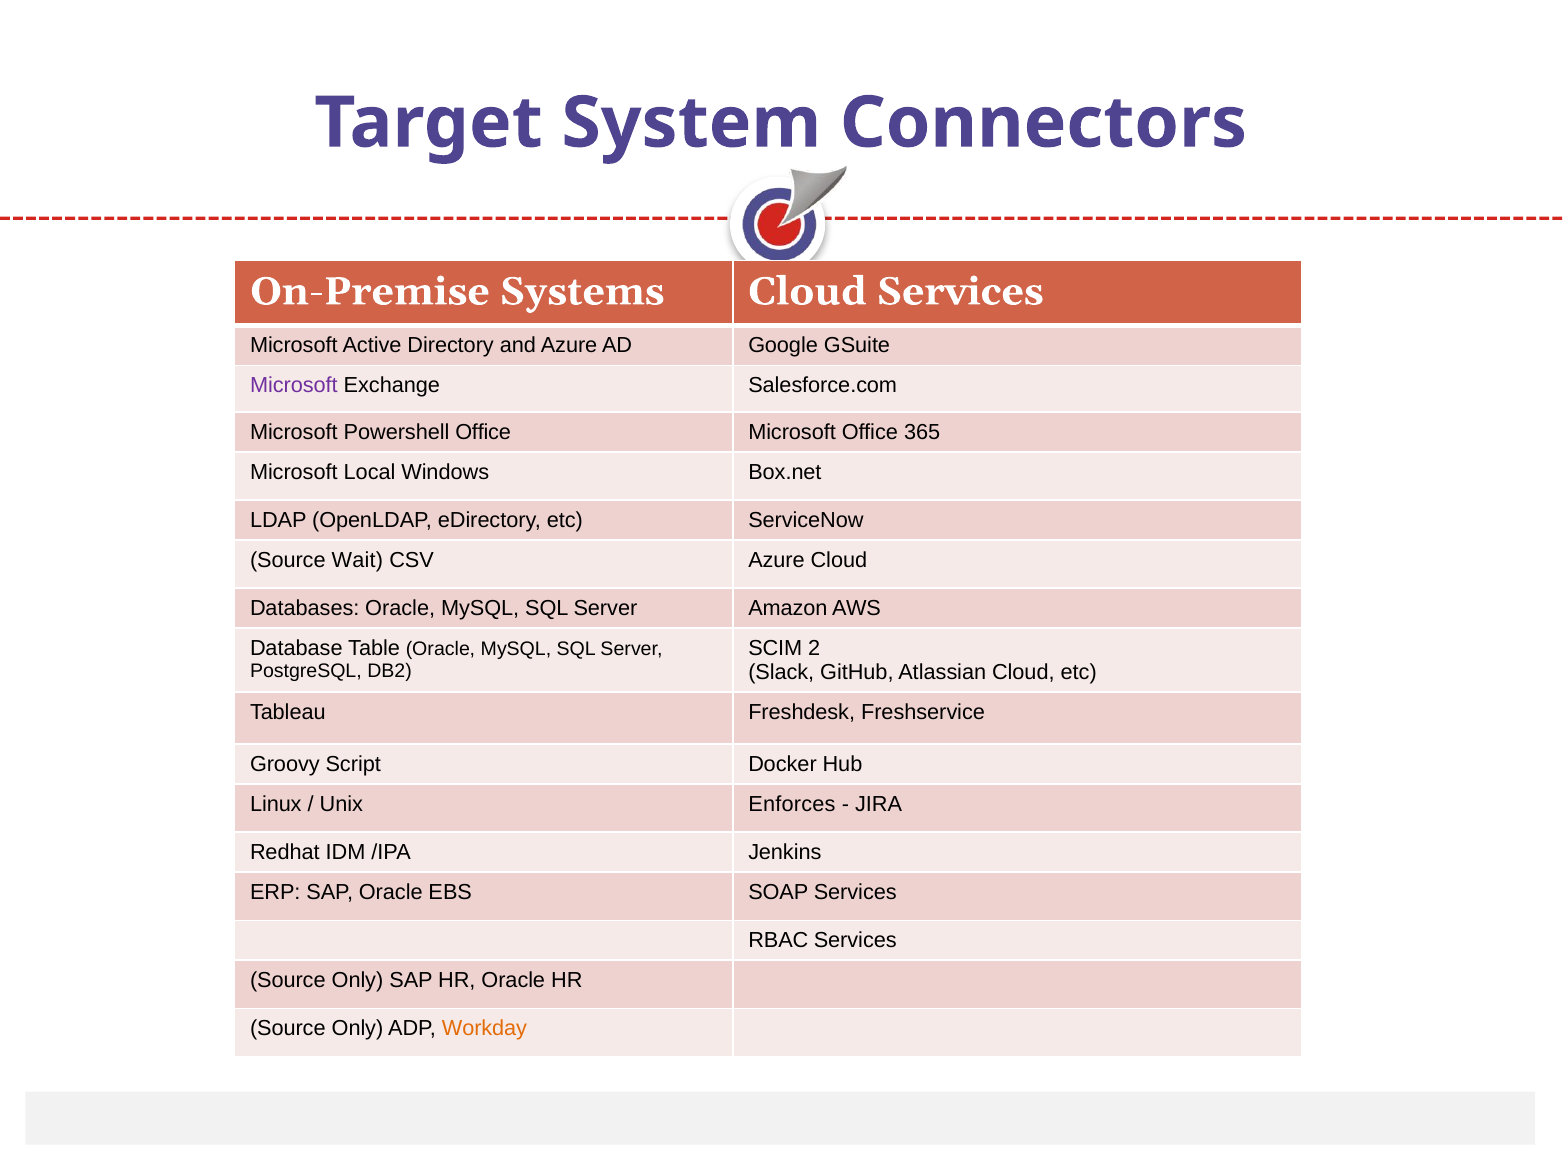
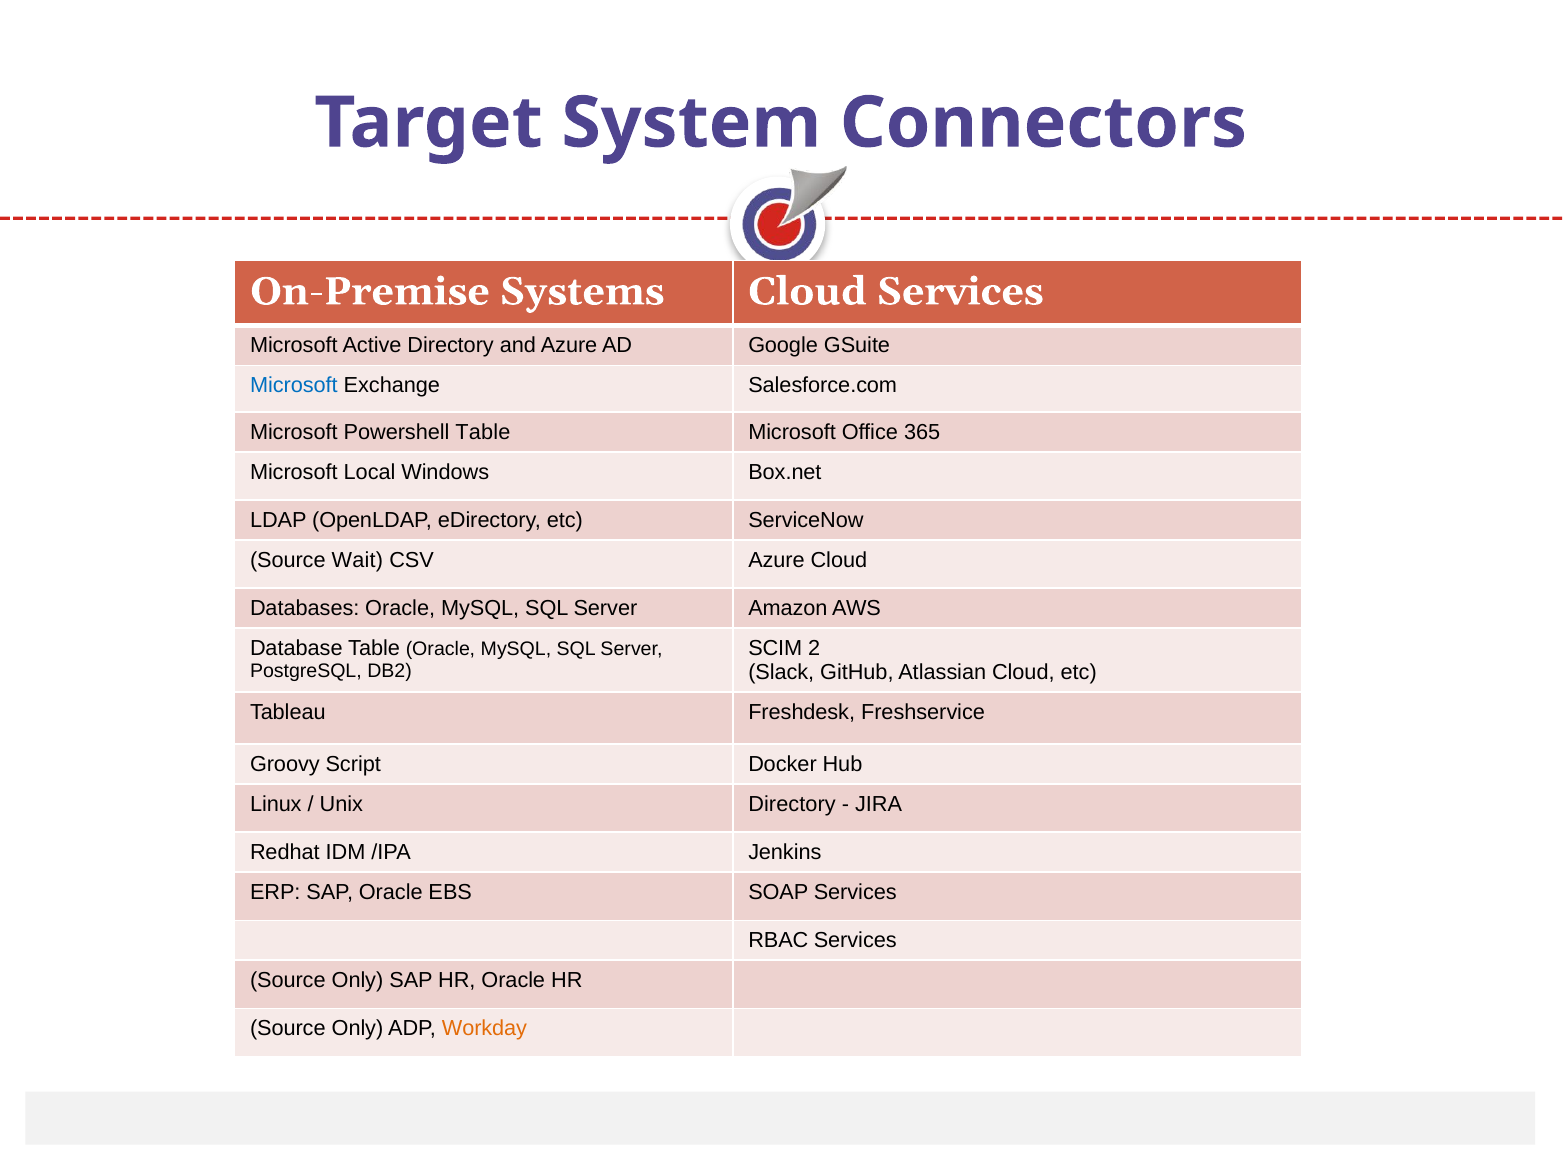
Microsoft at (294, 386) colour: purple -> blue
Powershell Office: Office -> Table
Unix Enforces: Enforces -> Directory
